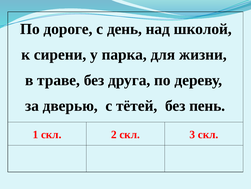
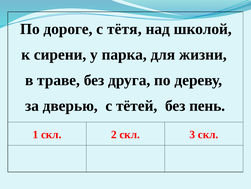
день: день -> тётя
